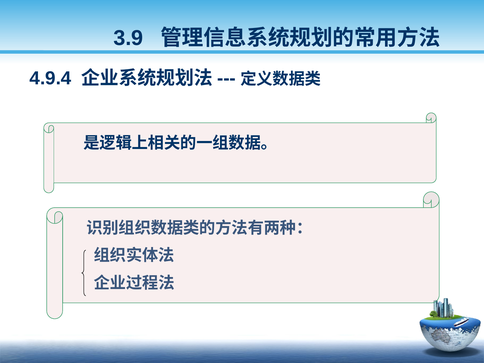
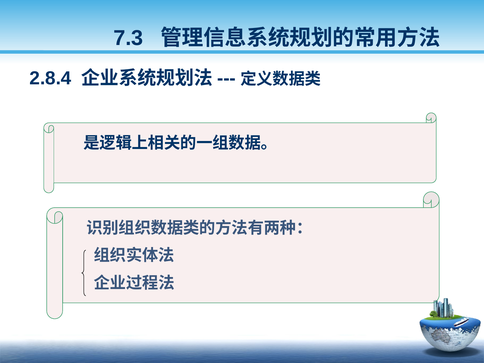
3.9: 3.9 -> 7.3
4.9.4: 4.9.4 -> 2.8.4
